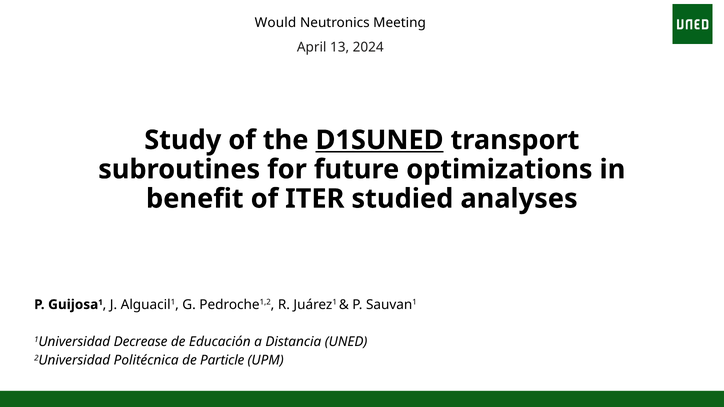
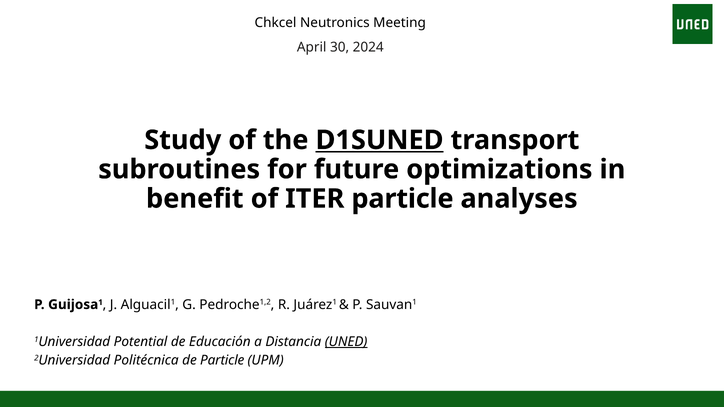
Would: Would -> Chkcel
13: 13 -> 30
ITER studied: studied -> particle
Decrease: Decrease -> Potential
UNED underline: none -> present
